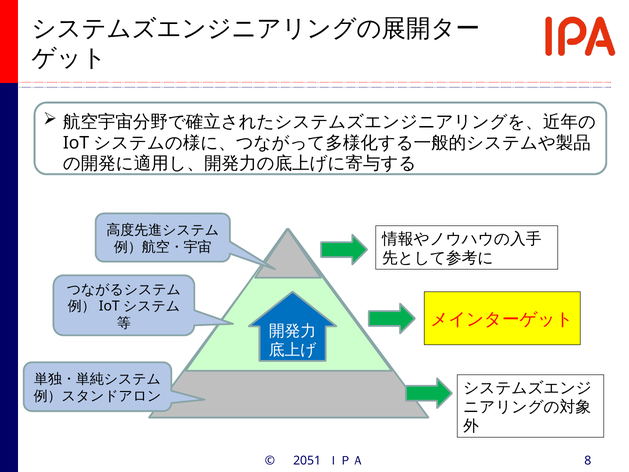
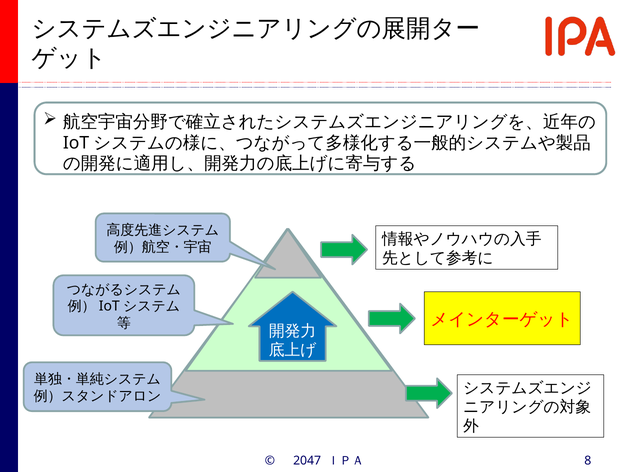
2051: 2051 -> 2047
